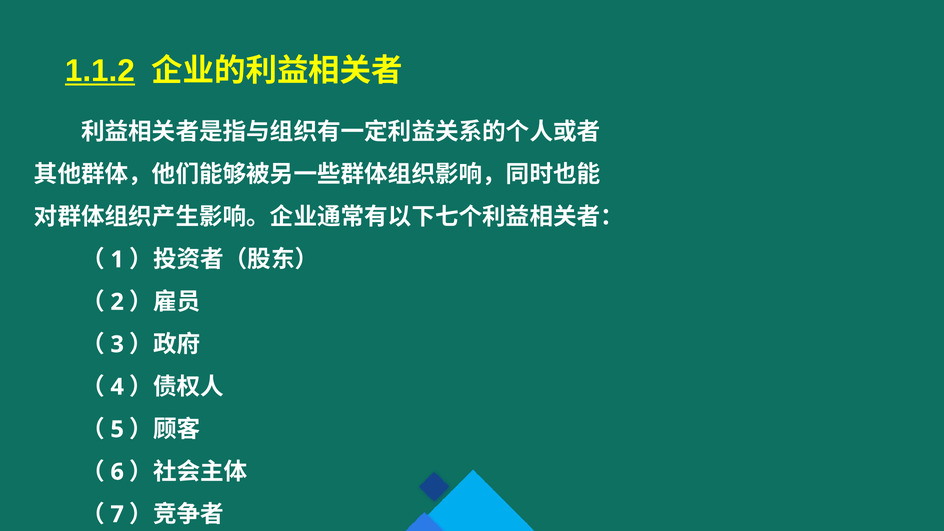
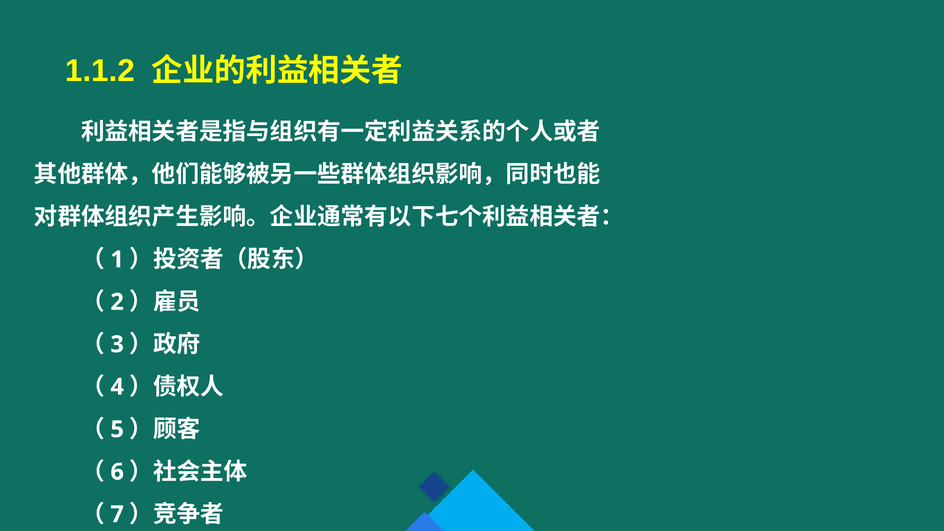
1.1.2 underline: present -> none
